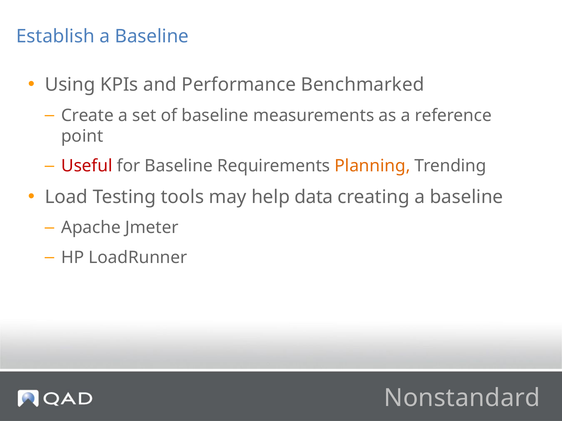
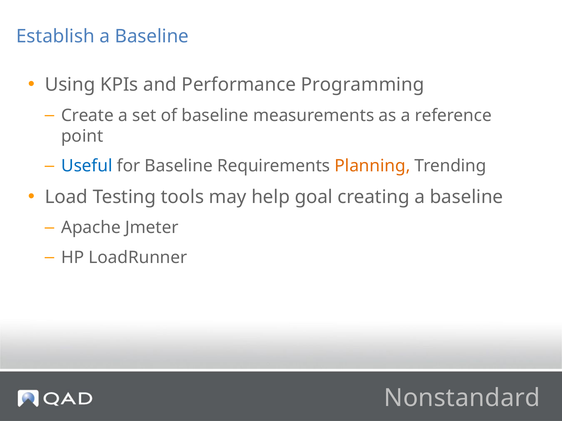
Benchmarked: Benchmarked -> Programming
Useful colour: red -> blue
data: data -> goal
